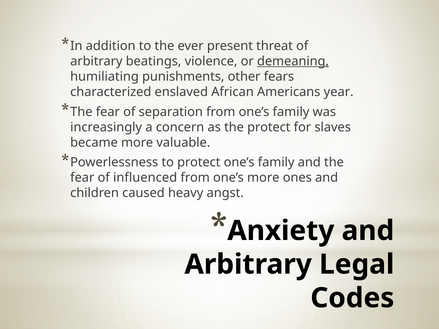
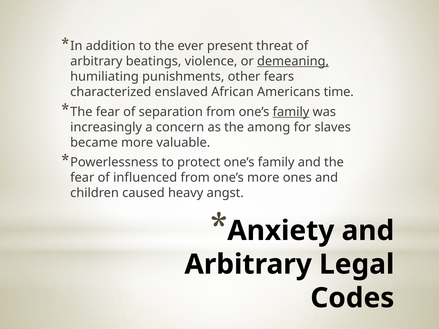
year: year -> time
family at (291, 112) underline: none -> present
the protect: protect -> among
